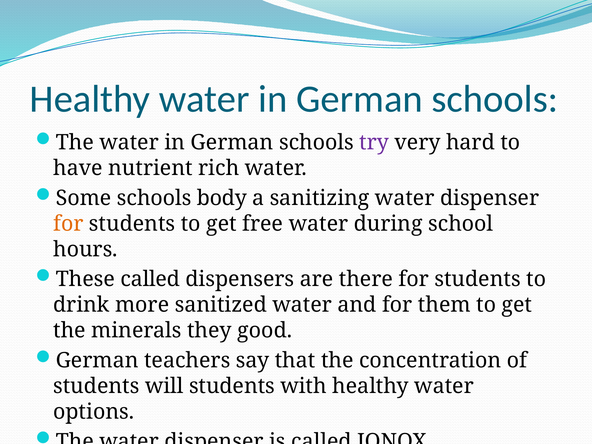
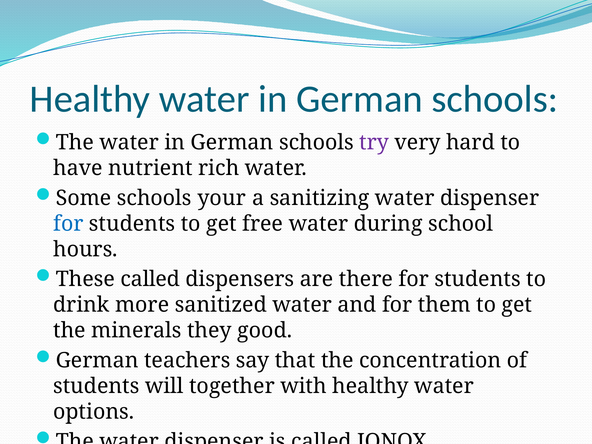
body: body -> your
for at (68, 224) colour: orange -> blue
will students: students -> together
